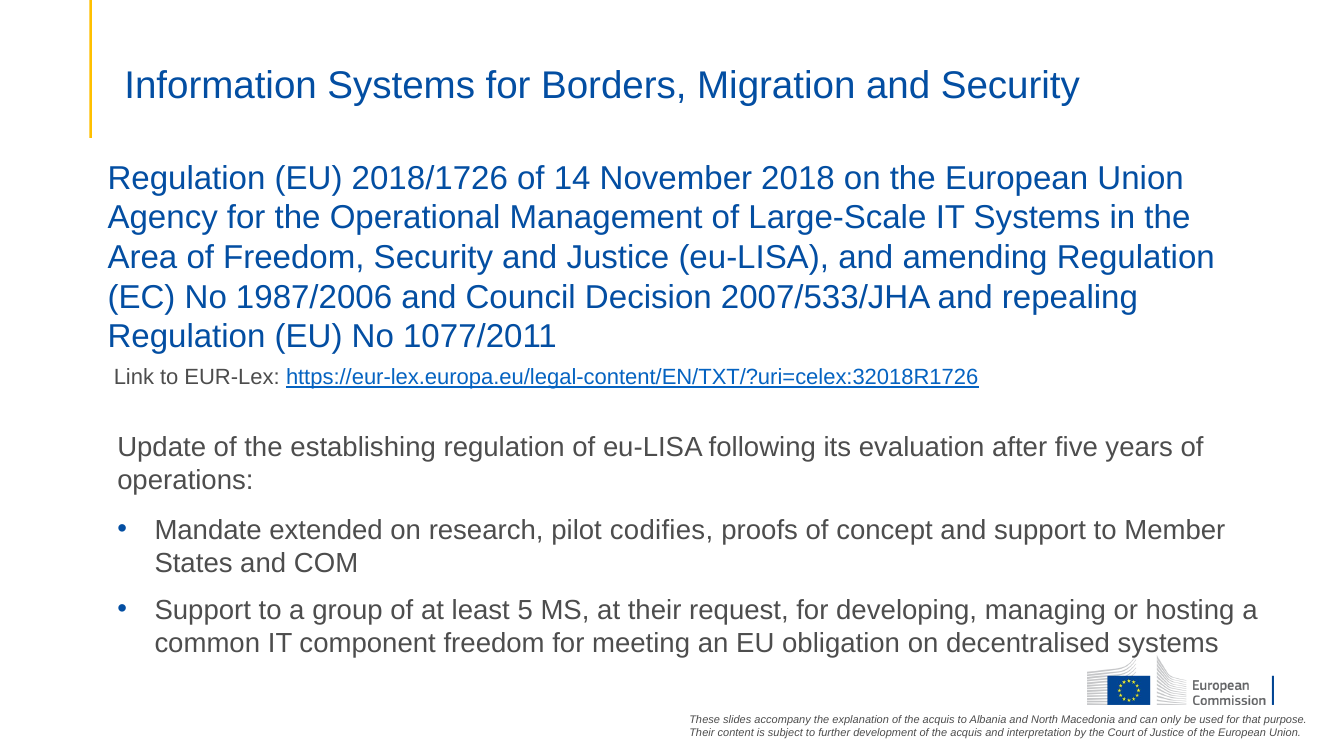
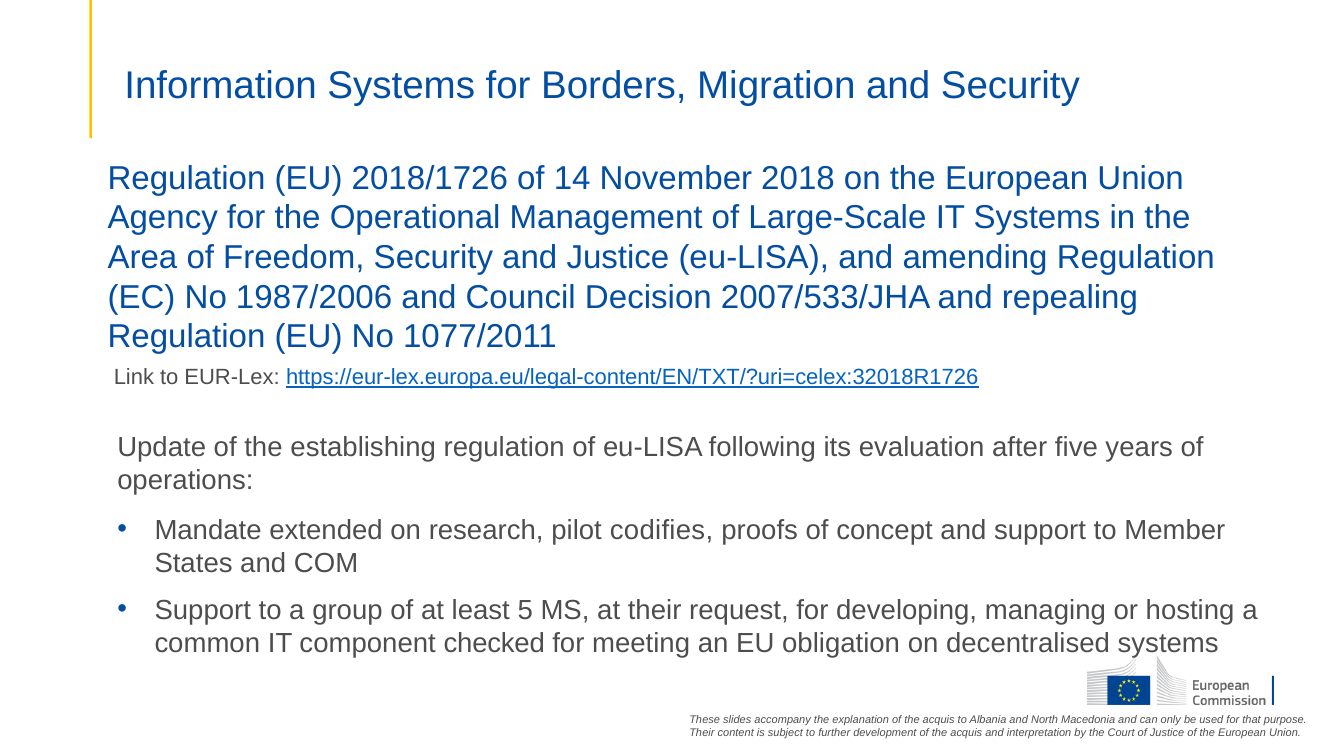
component freedom: freedom -> checked
